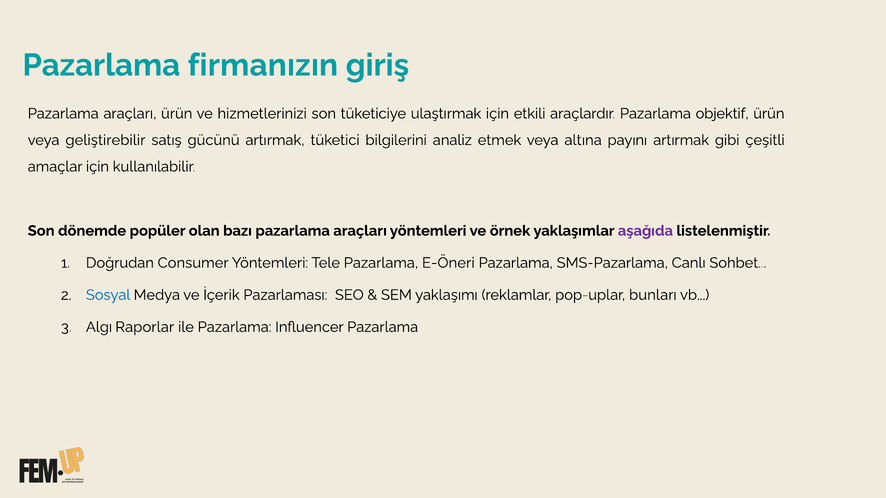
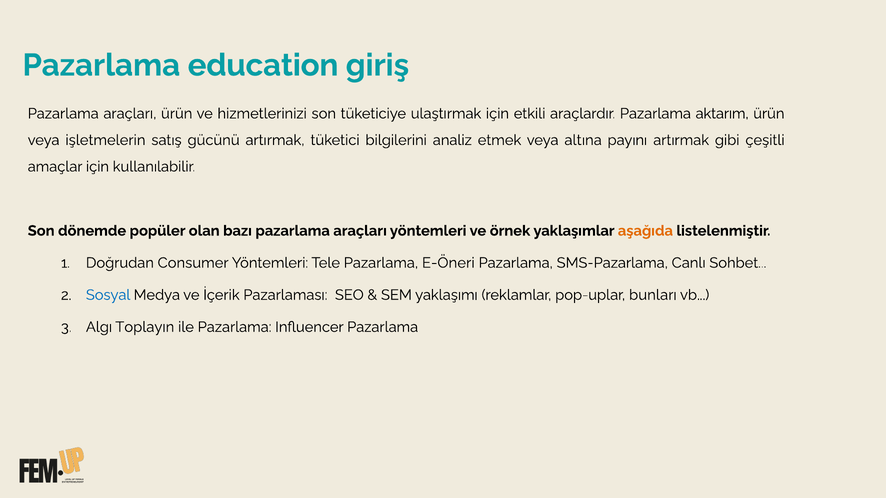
firmanızın: firmanızın -> education
objektif: objektif -> aktarım
geliştirebilir: geliştirebilir -> işletmelerin
aşağıda colour: purple -> orange
Raporlar: Raporlar -> Toplayın
